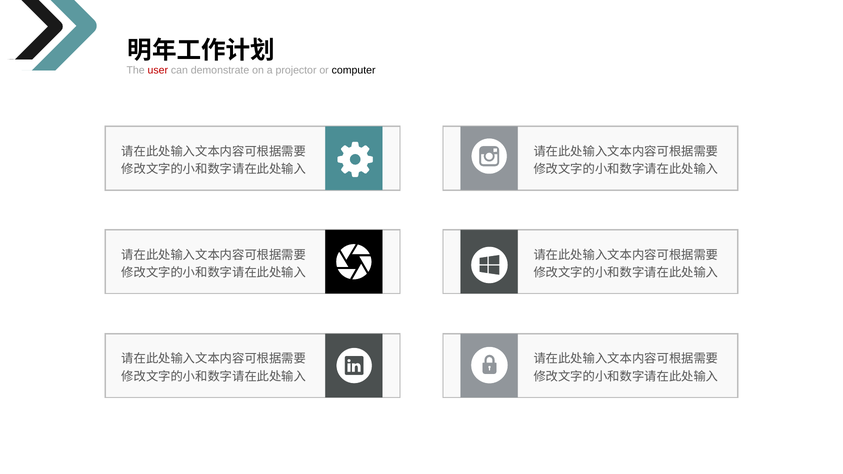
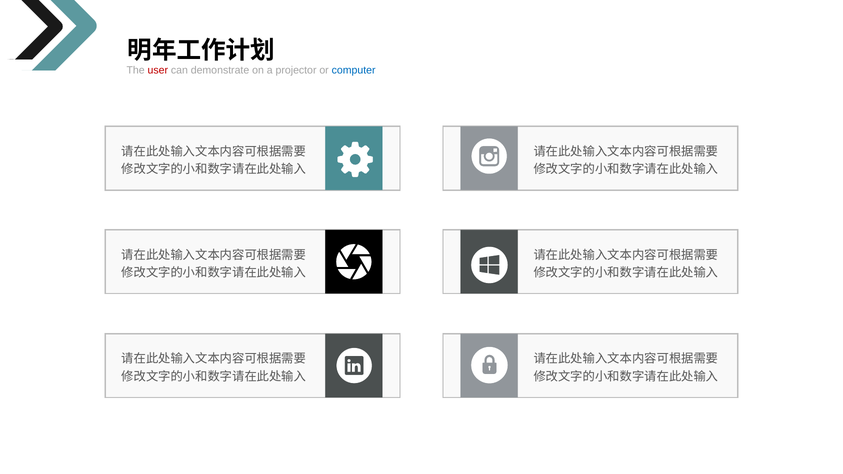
computer colour: black -> blue
